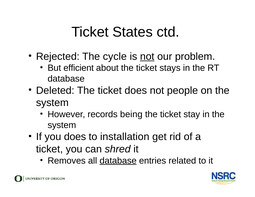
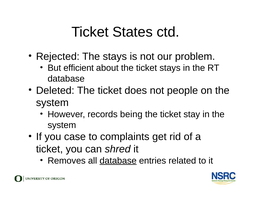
The cycle: cycle -> stays
not at (147, 56) underline: present -> none
you does: does -> case
installation: installation -> complaints
